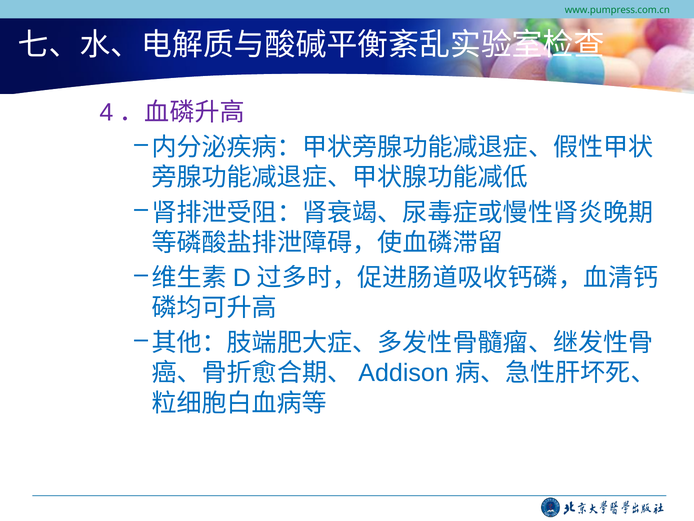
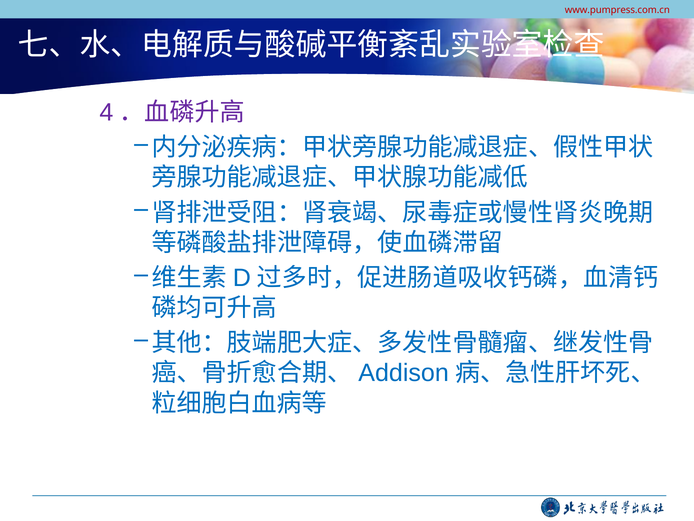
www.pumpress.com.cn colour: green -> red
